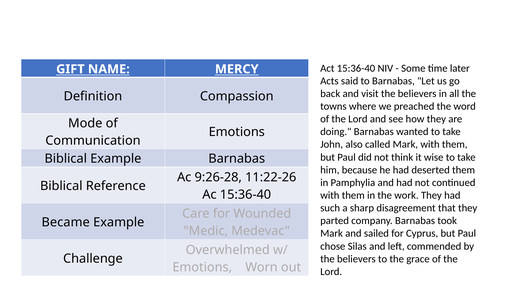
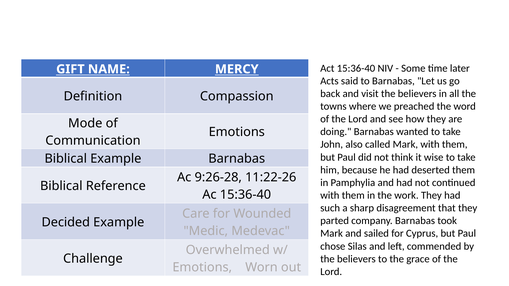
Became: Became -> Decided
